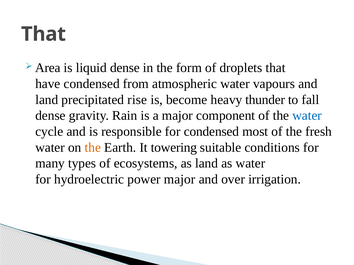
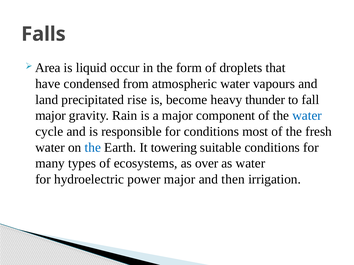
That at (43, 34): That -> Falls
liquid dense: dense -> occur
dense at (50, 116): dense -> major
for condensed: condensed -> conditions
the at (93, 148) colour: orange -> blue
as land: land -> over
over: over -> then
